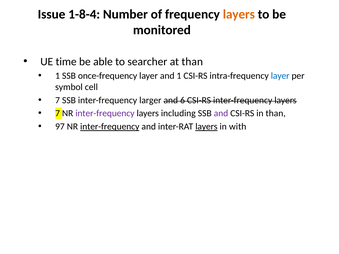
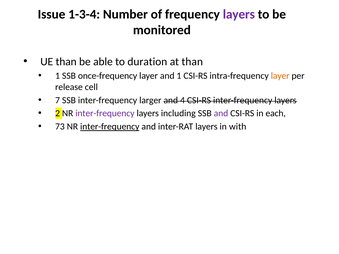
1-8-4: 1-8-4 -> 1-3-4
layers at (239, 14) colour: orange -> purple
UE time: time -> than
searcher: searcher -> duration
layer at (280, 76) colour: blue -> orange
symbol: symbol -> release
6: 6 -> 4
7 at (58, 113): 7 -> 2
in than: than -> each
97: 97 -> 73
layers at (206, 127) underline: present -> none
